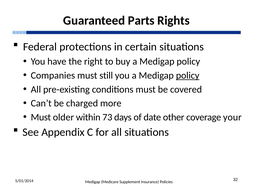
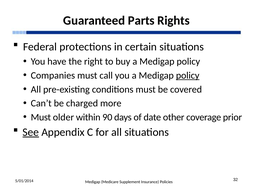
still: still -> call
73: 73 -> 90
your: your -> prior
See underline: none -> present
